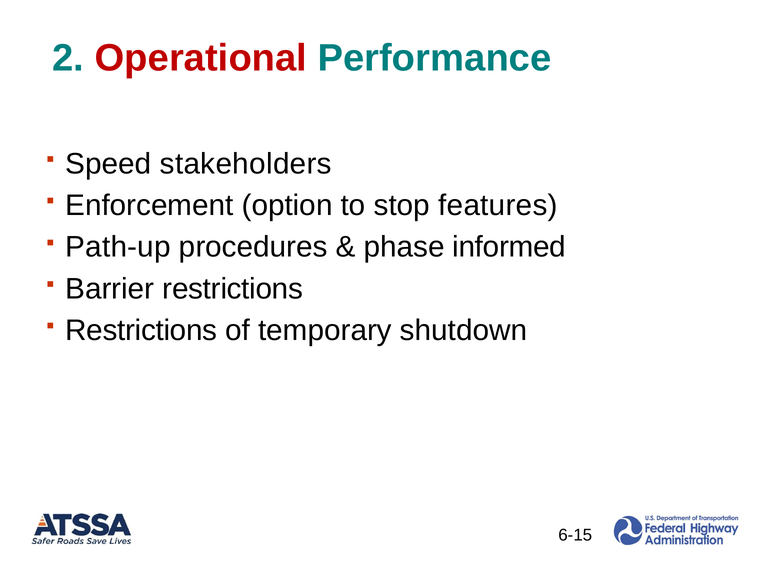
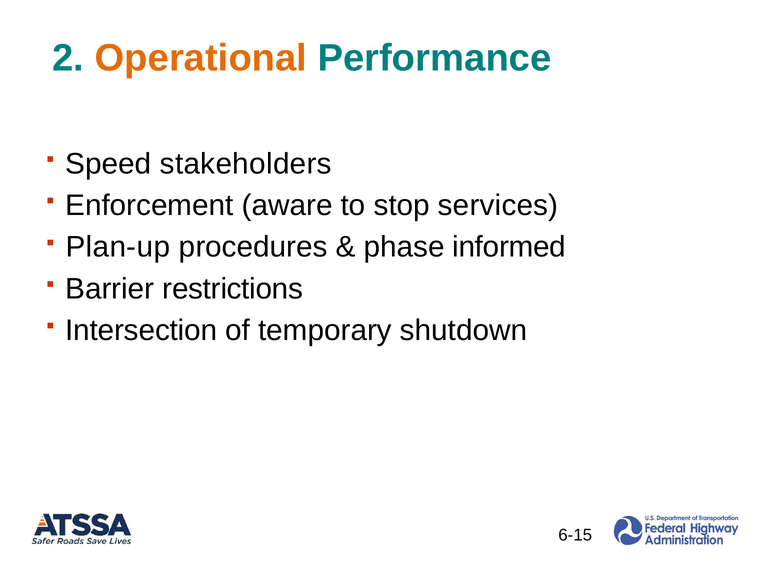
Operational colour: red -> orange
option: option -> aware
features: features -> services
Path-up: Path-up -> Plan-up
Restrictions at (141, 331): Restrictions -> Intersection
